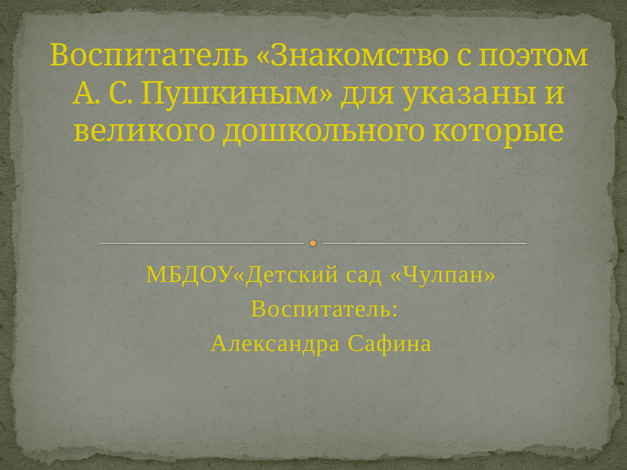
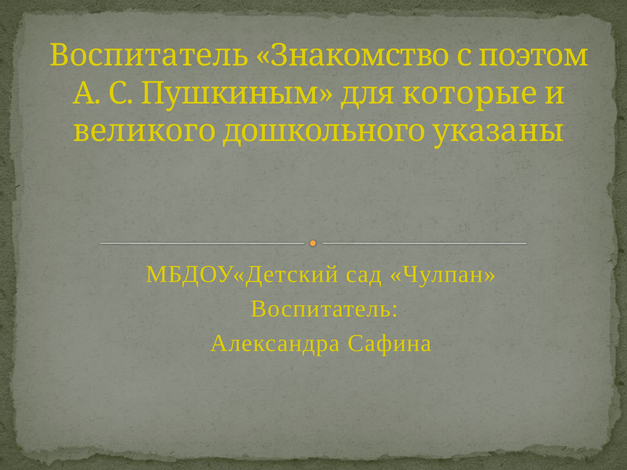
указаны: указаны -> которые
которые: которые -> указаны
